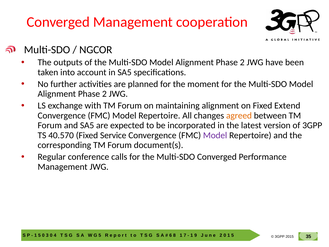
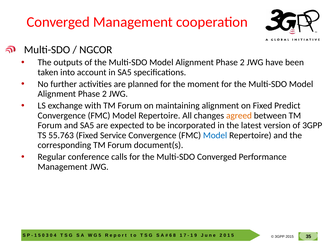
Extend: Extend -> Predict
40.570: 40.570 -> 55.763
Model at (215, 135) colour: purple -> blue
